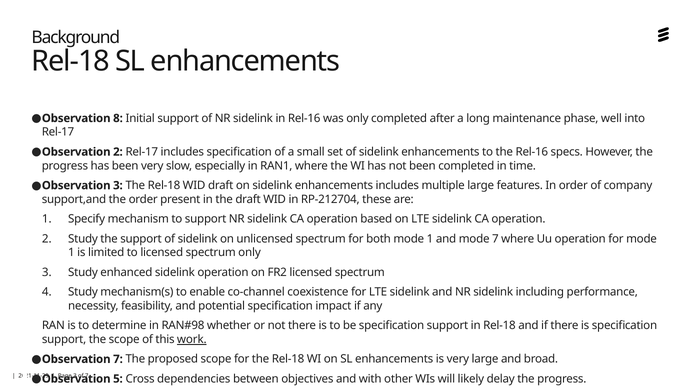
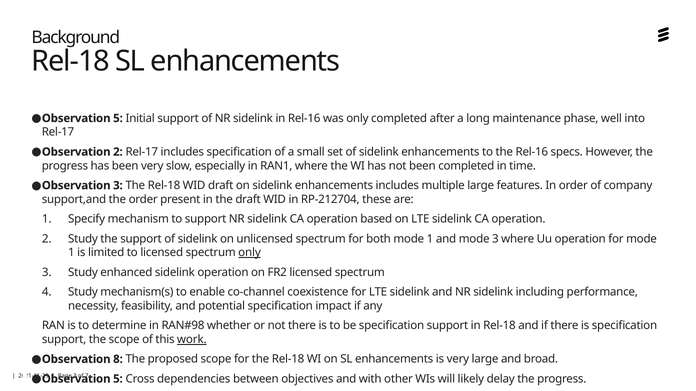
8 at (118, 118): 8 -> 5
mode 7: 7 -> 3
only at (250, 253) underline: none -> present
Observation 7: 7 -> 8
